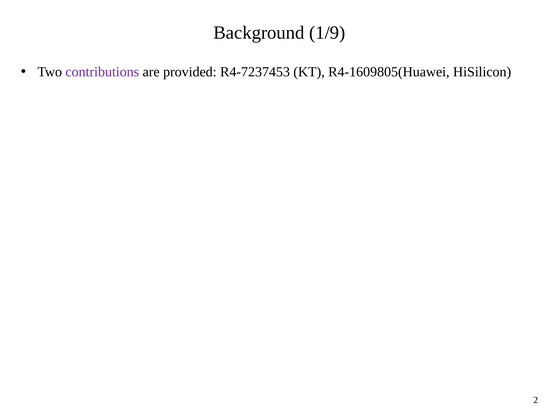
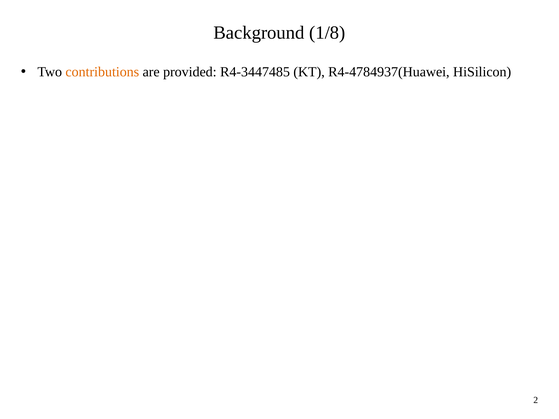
1/9: 1/9 -> 1/8
contributions colour: purple -> orange
R4-7237453: R4-7237453 -> R4-3447485
R4-1609805(Huawei: R4-1609805(Huawei -> R4-4784937(Huawei
